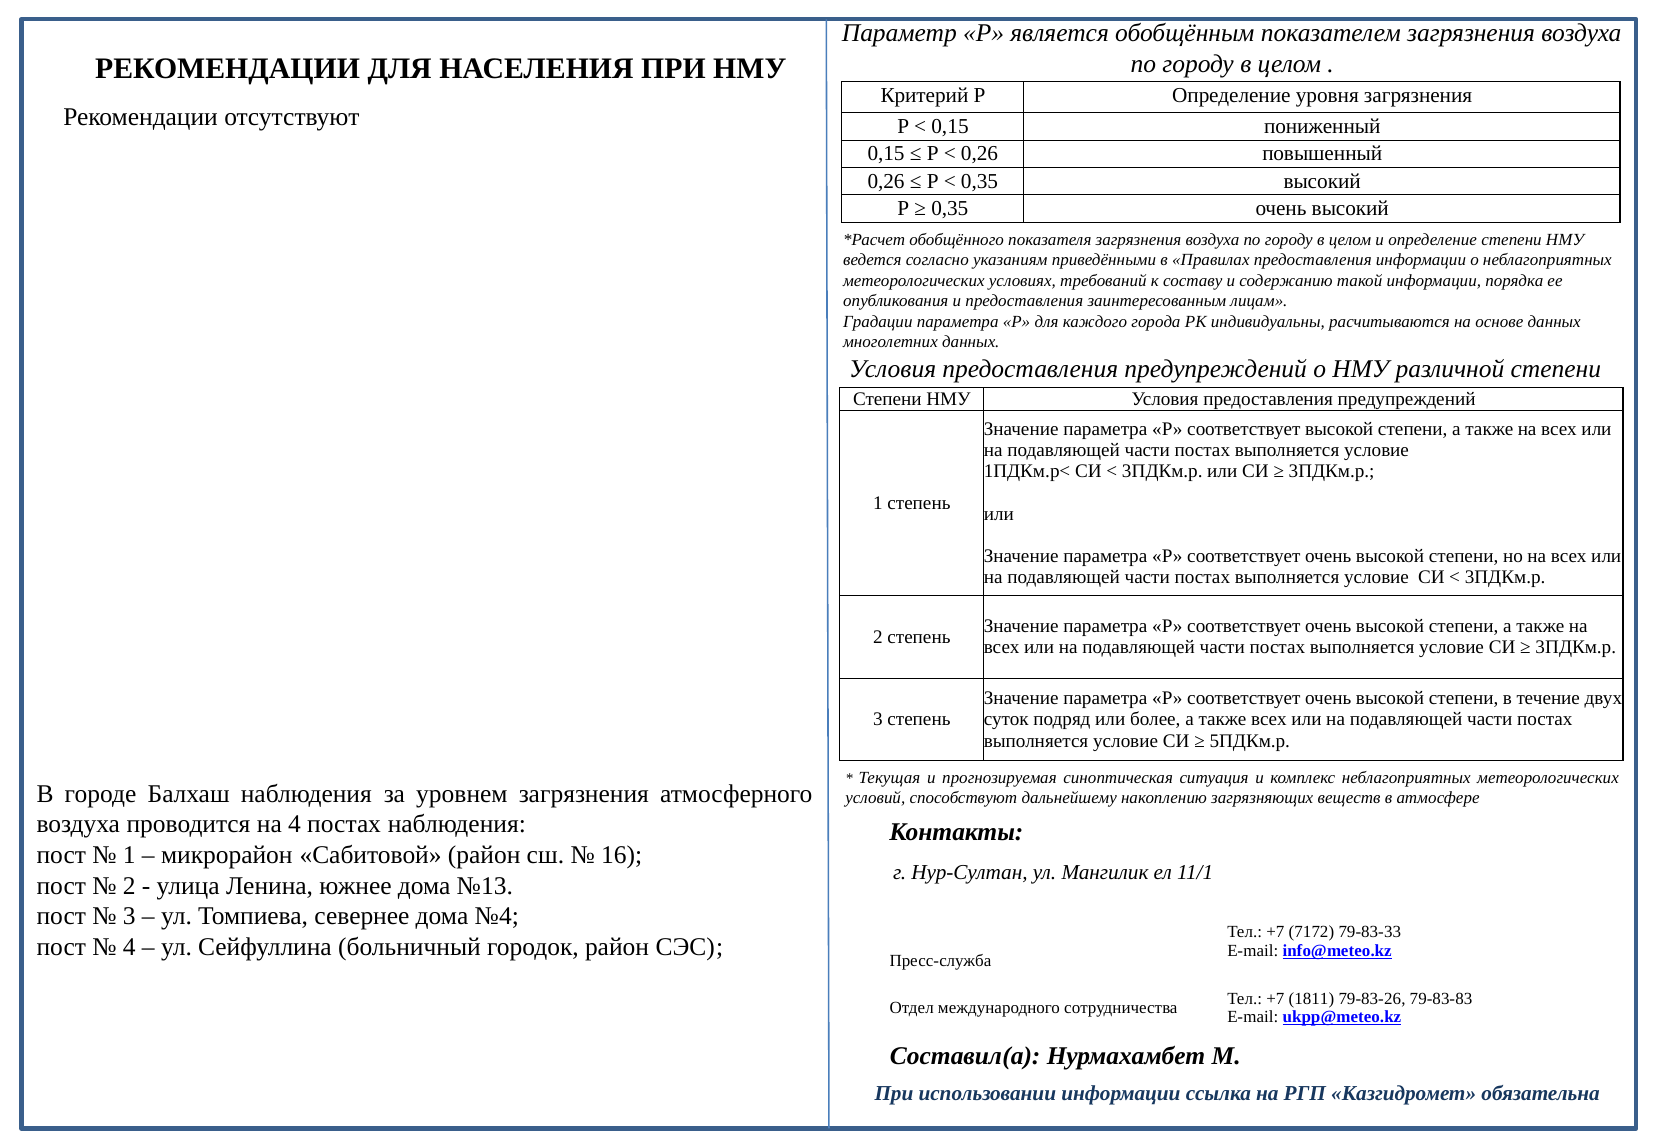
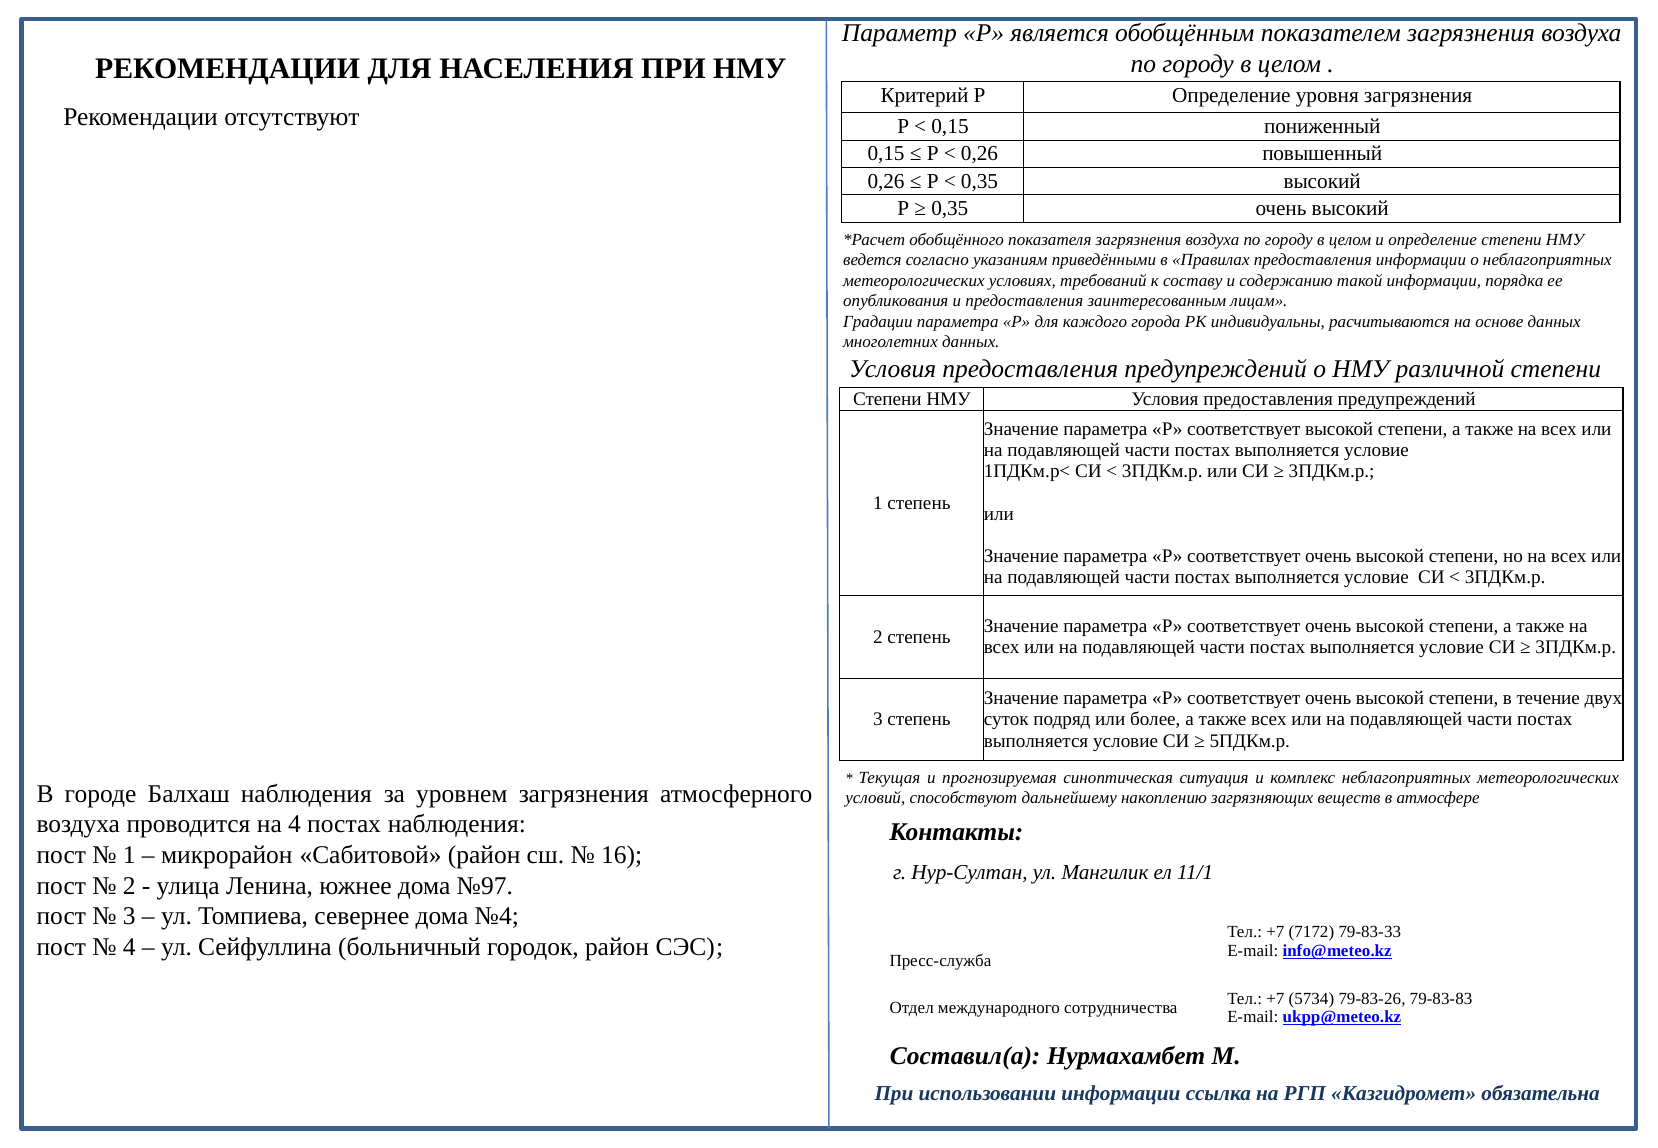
№13: №13 -> №97
1811: 1811 -> 5734
